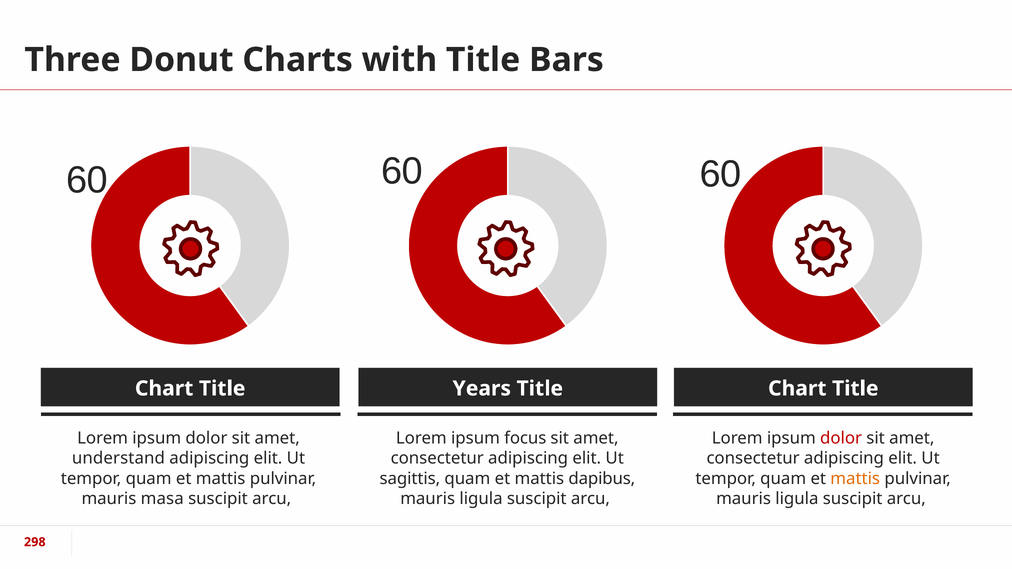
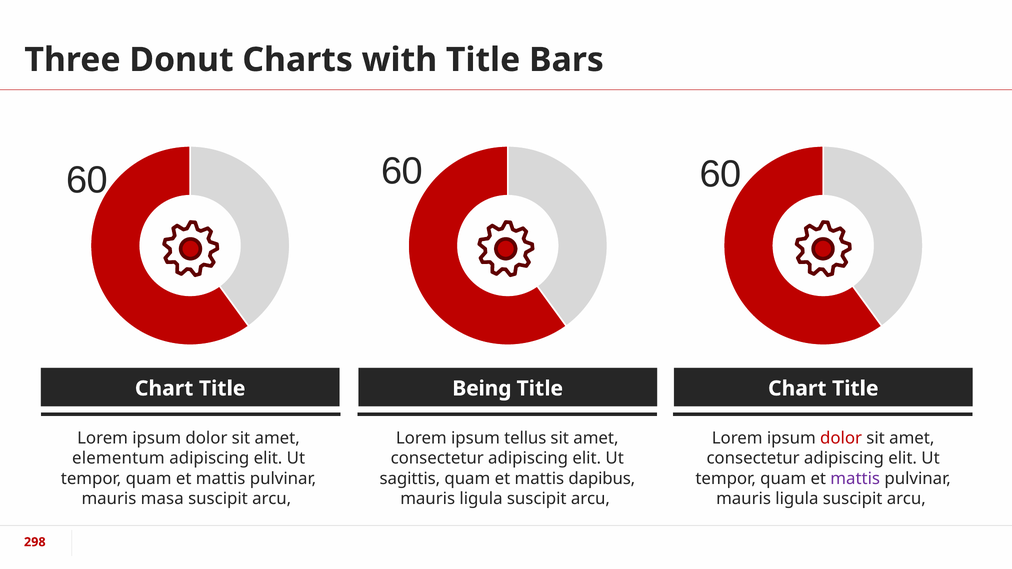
Years: Years -> Being
focus: focus -> tellus
understand: understand -> elementum
mattis at (855, 479) colour: orange -> purple
